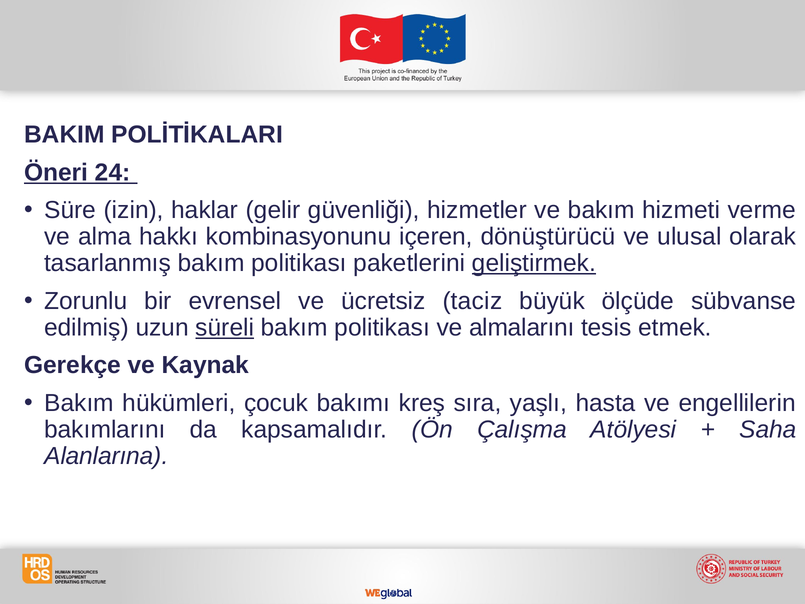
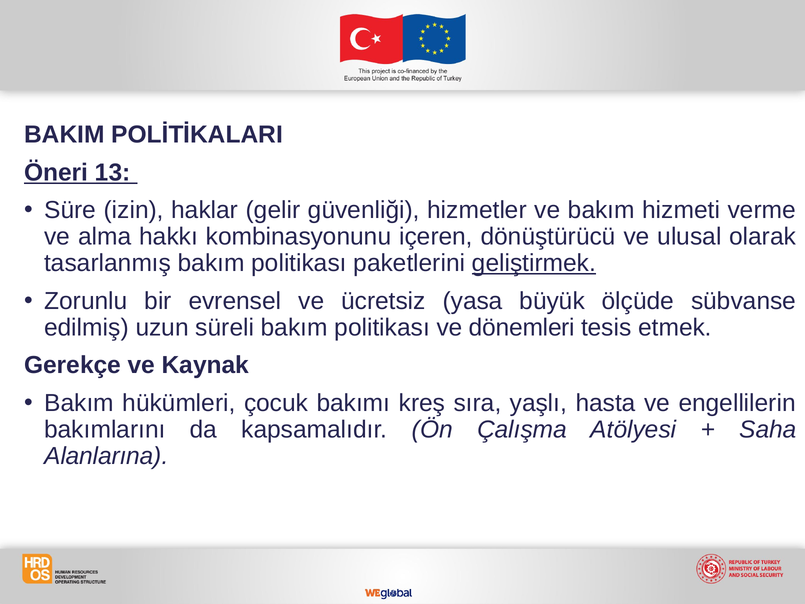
24: 24 -> 13
taciz: taciz -> yasa
süreli underline: present -> none
almalarını: almalarını -> dönemleri
